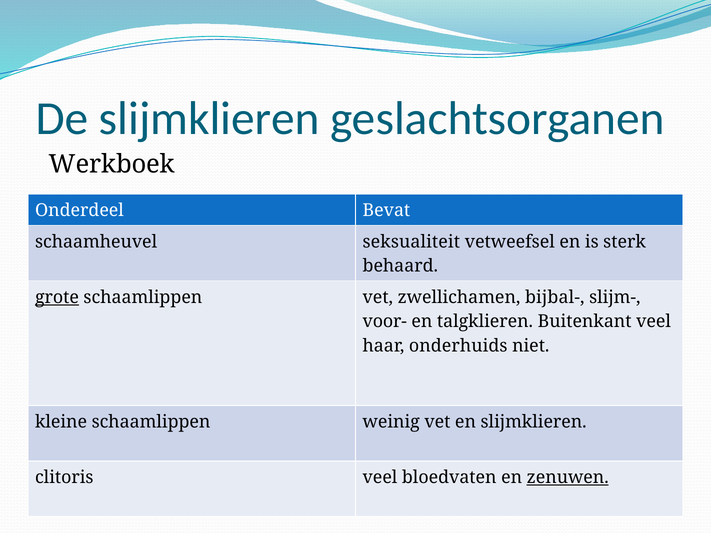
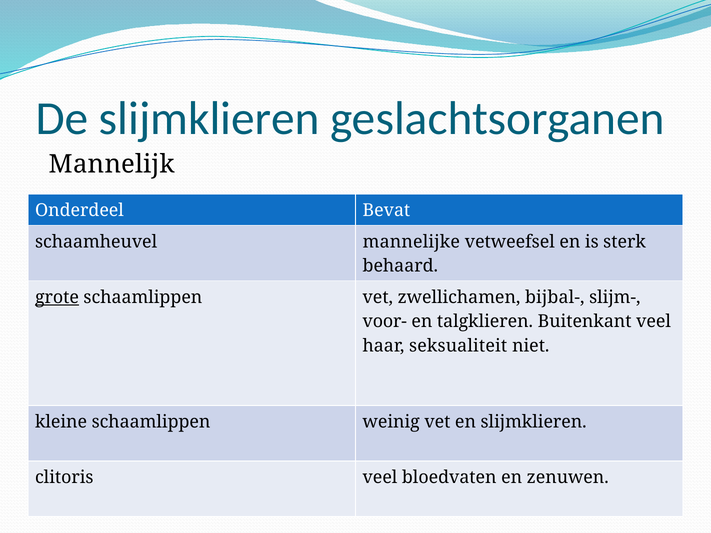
Werkboek: Werkboek -> Mannelijk
seksualiteit: seksualiteit -> mannelijke
onderhuids: onderhuids -> seksualiteit
zenuwen underline: present -> none
